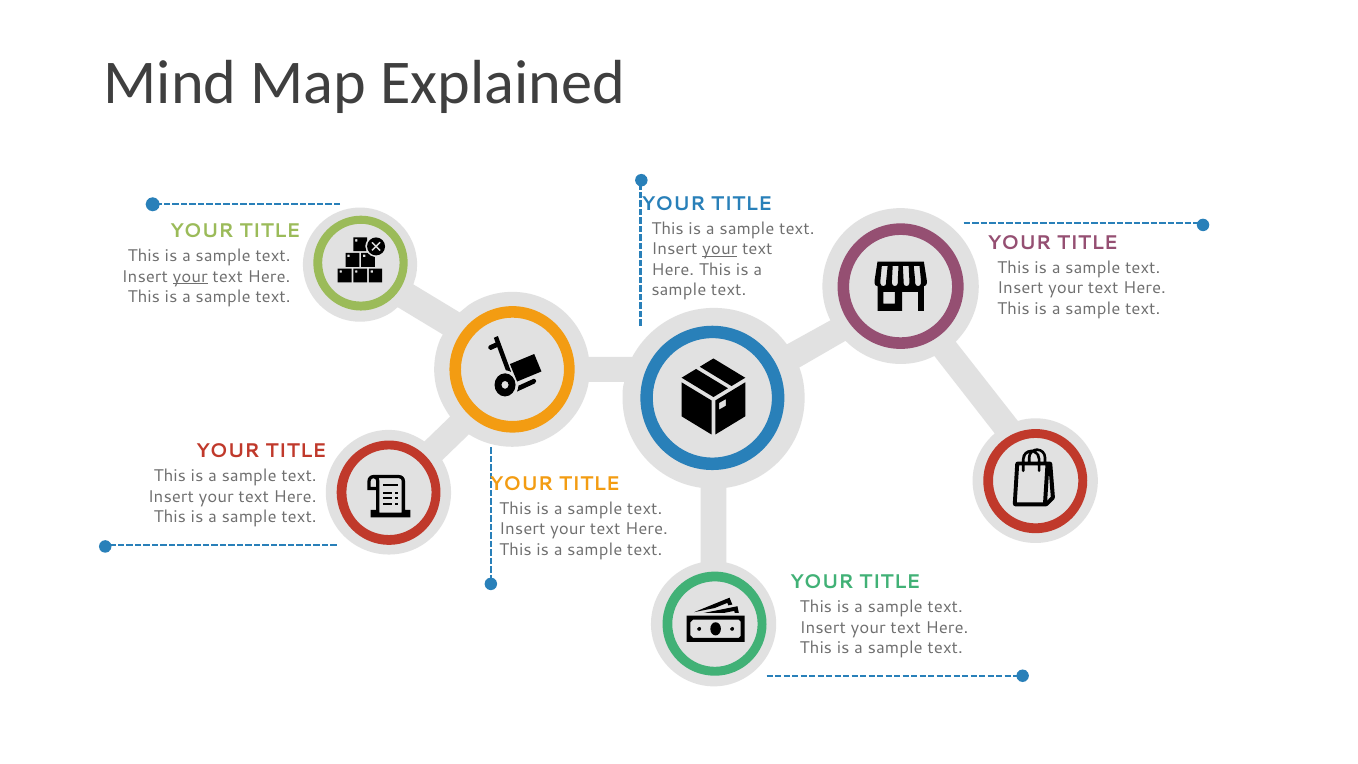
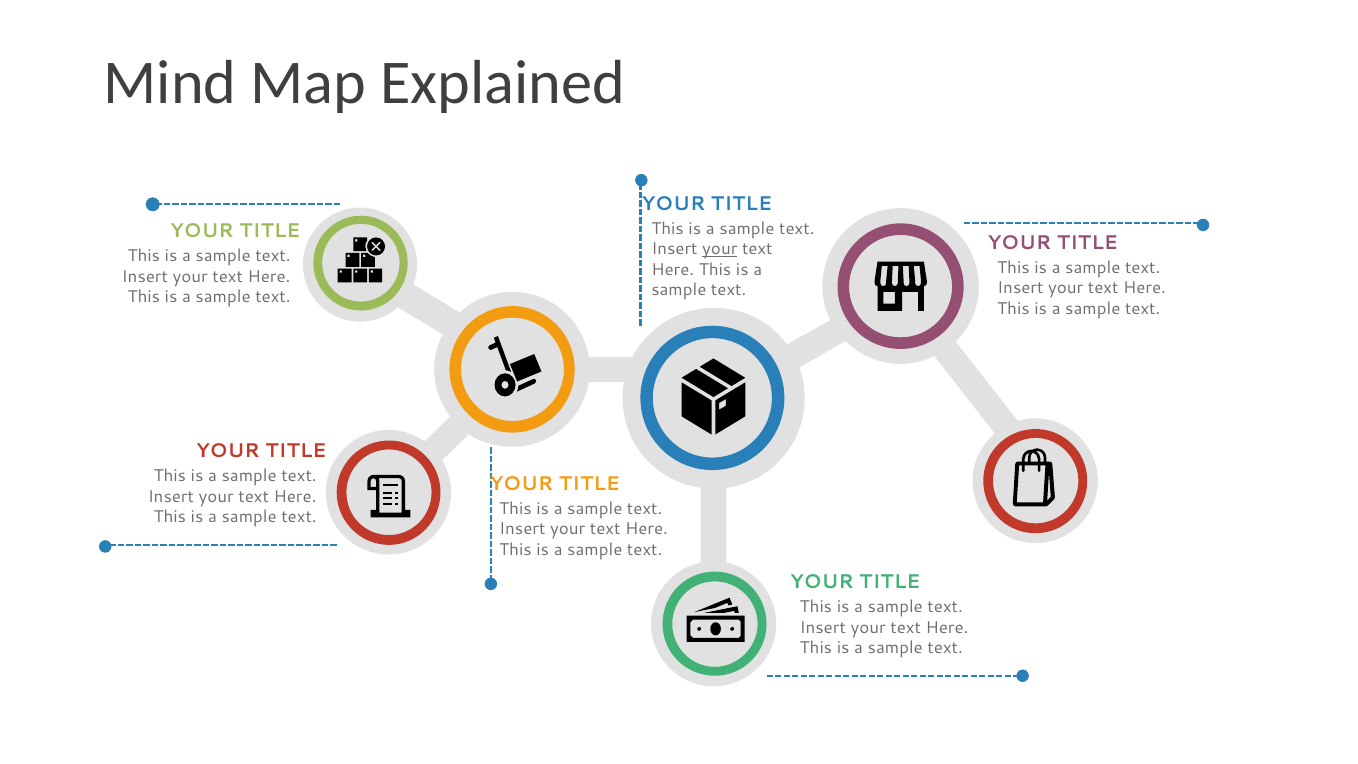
your at (190, 277) underline: present -> none
